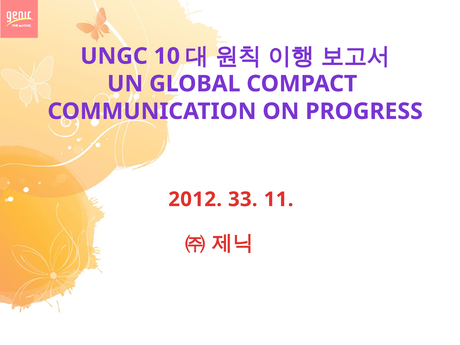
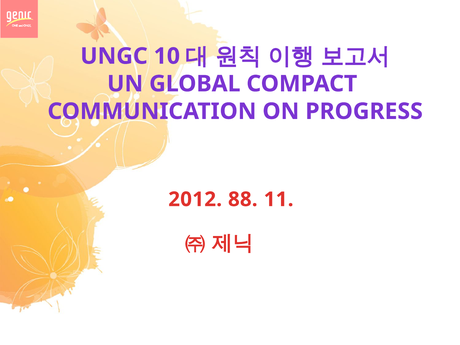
33: 33 -> 88
